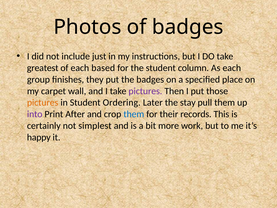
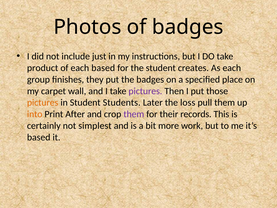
greatest: greatest -> product
column: column -> creates
Ordering: Ordering -> Students
stay: stay -> loss
into colour: purple -> orange
them at (134, 114) colour: blue -> purple
happy at (39, 137): happy -> based
